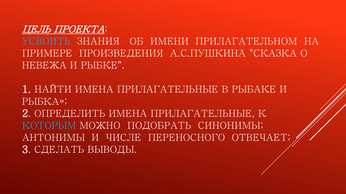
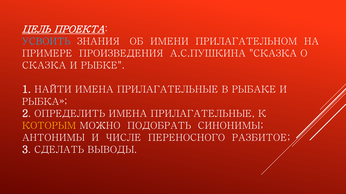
НЕВЕЖА at (44, 66): НЕВЕЖА -> СКАЗКА
КОТОРЫМ colour: light blue -> yellow
ОТВЕЧАЕТ: ОТВЕЧАЕТ -> РАЗБИТОЕ
